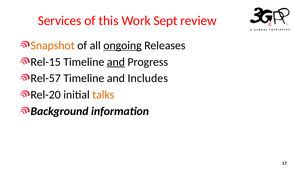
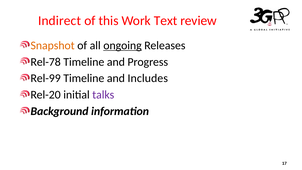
Services: Services -> Indirect
Sept: Sept -> Text
Rel-15: Rel-15 -> Rel-78
and at (116, 62) underline: present -> none
Rel-57: Rel-57 -> Rel-99
talks colour: orange -> purple
